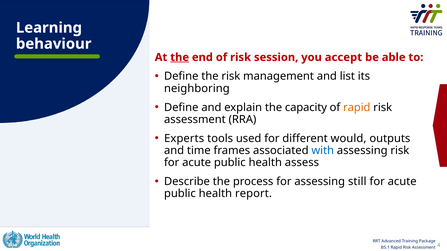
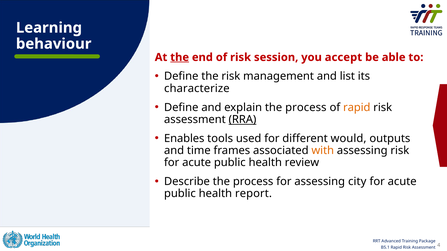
neighboring: neighboring -> characterize
explain the capacity: capacity -> process
RRA underline: none -> present
Experts: Experts -> Enables
with colour: blue -> orange
assess: assess -> review
still: still -> city
